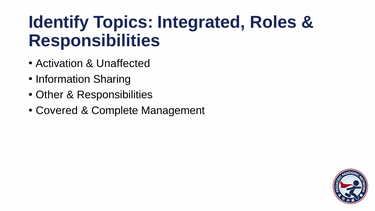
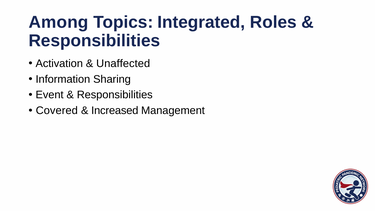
Identify: Identify -> Among
Other: Other -> Event
Complete: Complete -> Increased
